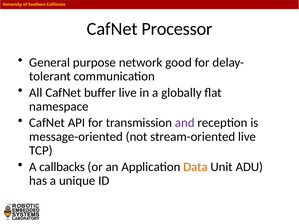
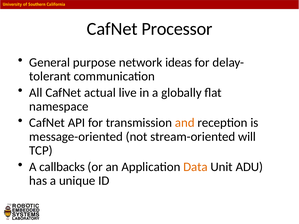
good: good -> ideas
buffer: buffer -> actual
and colour: purple -> orange
stream-oriented live: live -> will
